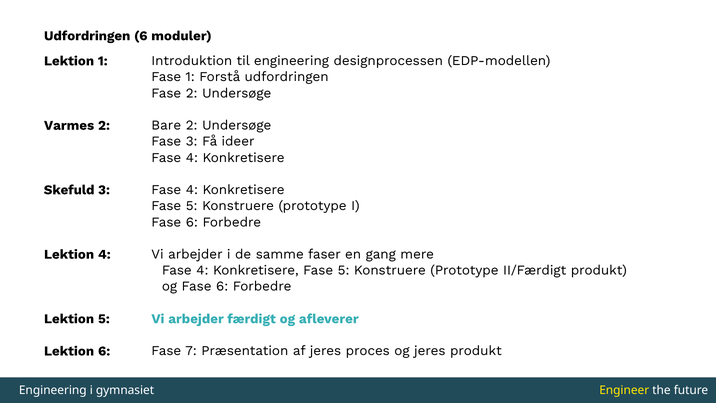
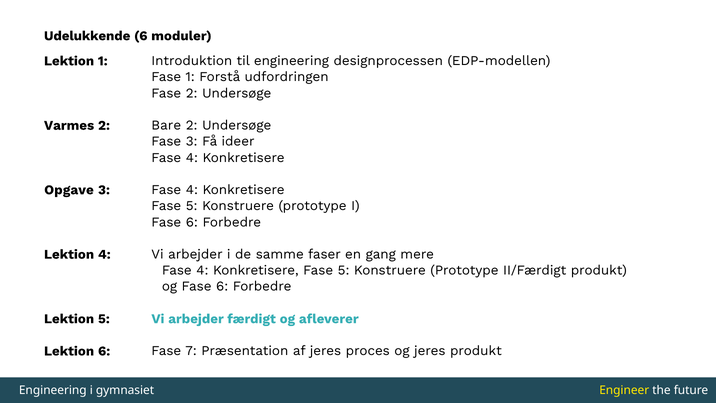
Udfordringen at (87, 36): Udfordringen -> Udelukkende
Skefuld: Skefuld -> Opgave
